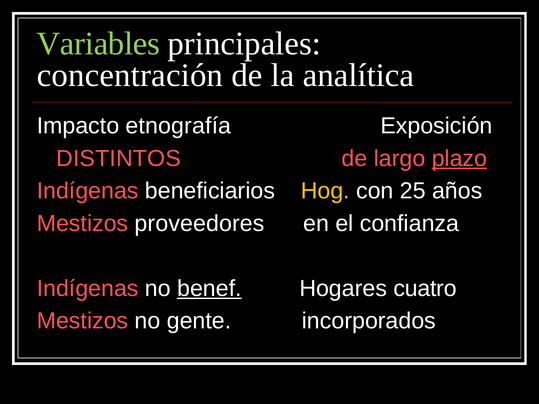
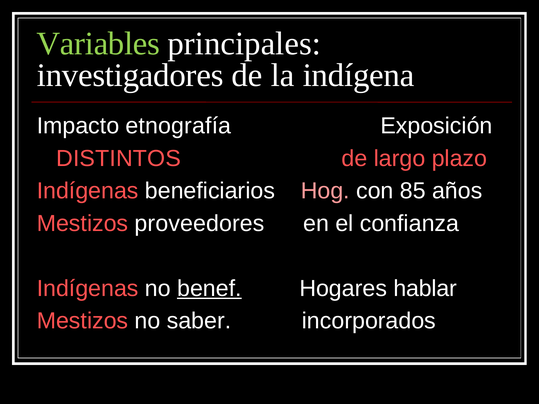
concentración: concentración -> investigadores
analítica: analítica -> indígena
plazo underline: present -> none
Hog colour: yellow -> pink
25: 25 -> 85
cuatro: cuatro -> hablar
gente: gente -> saber
